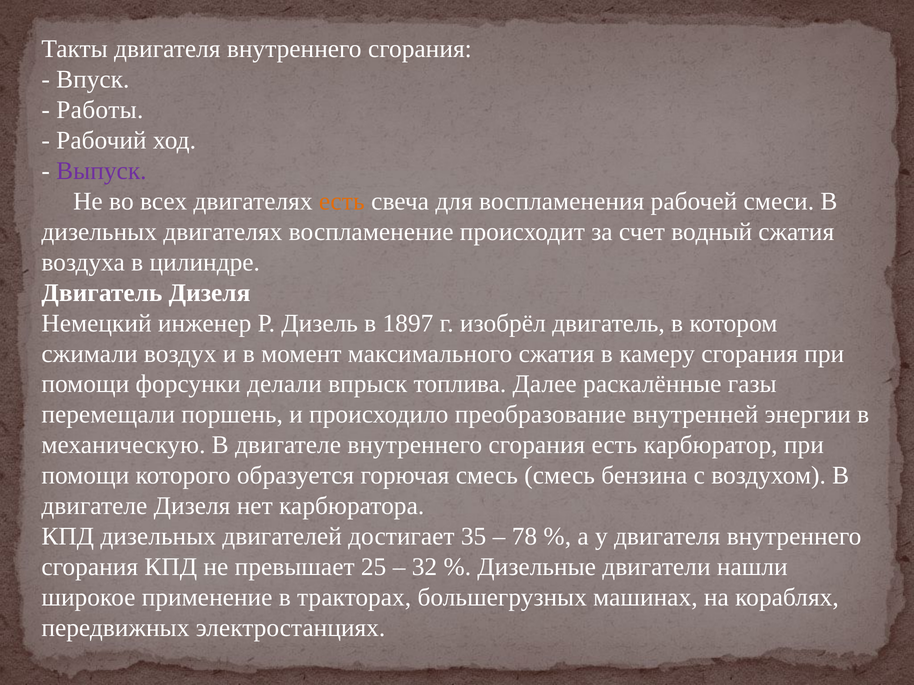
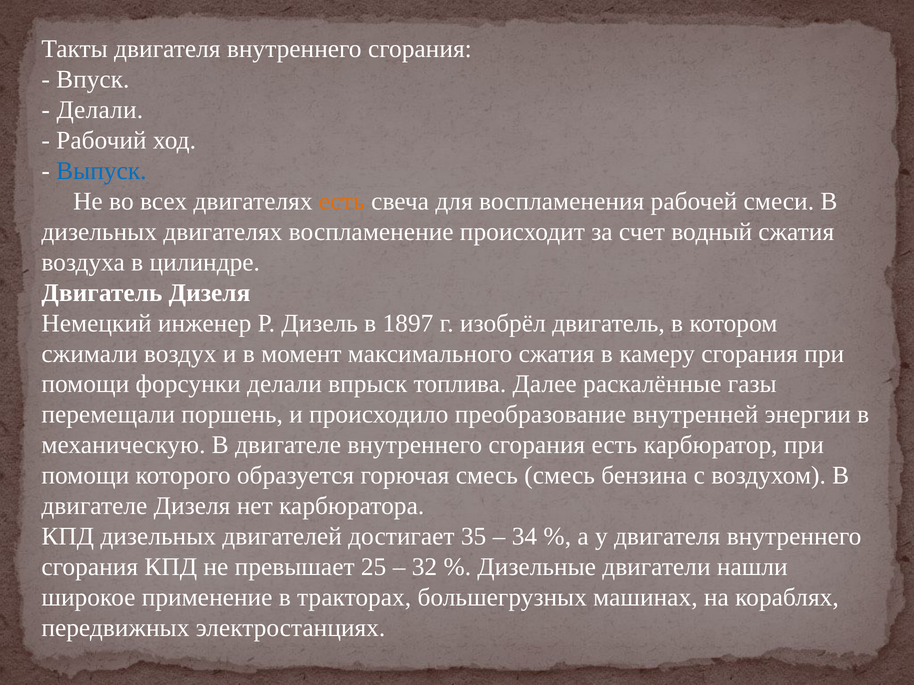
Работы at (100, 110): Работы -> Делали
Выпуск colour: purple -> blue
78: 78 -> 34
